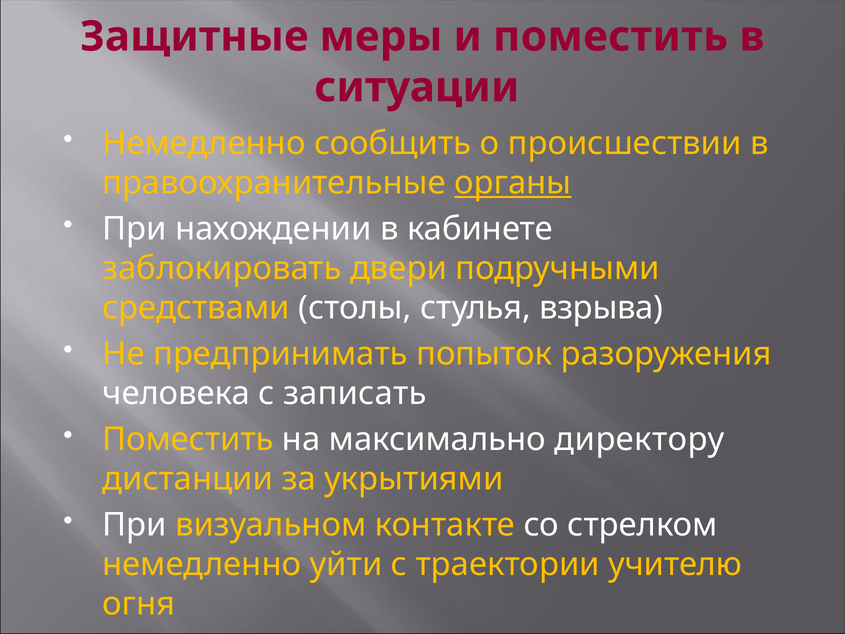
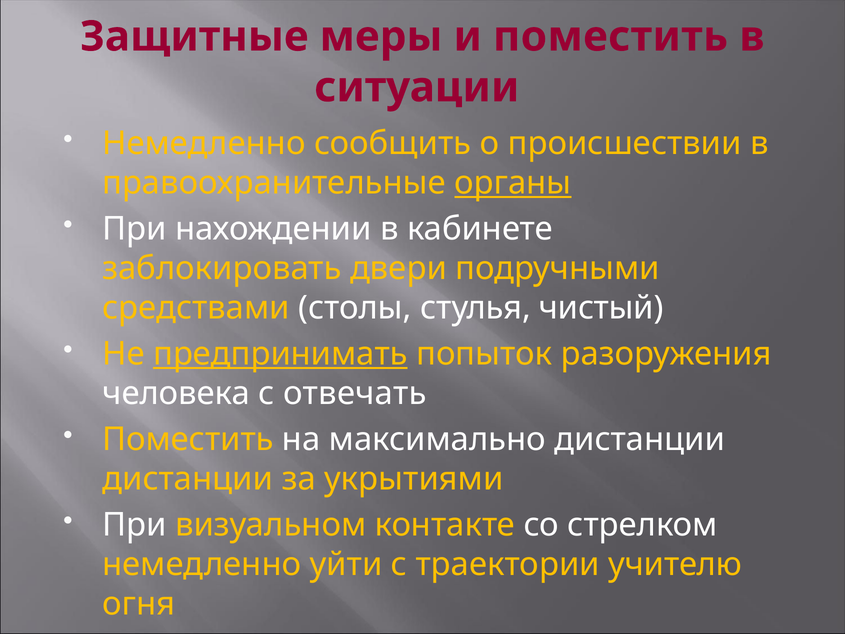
взрыва: взрыва -> чистый
предпринимать underline: none -> present
записать: записать -> отвечать
максимально директору: директору -> дистанции
